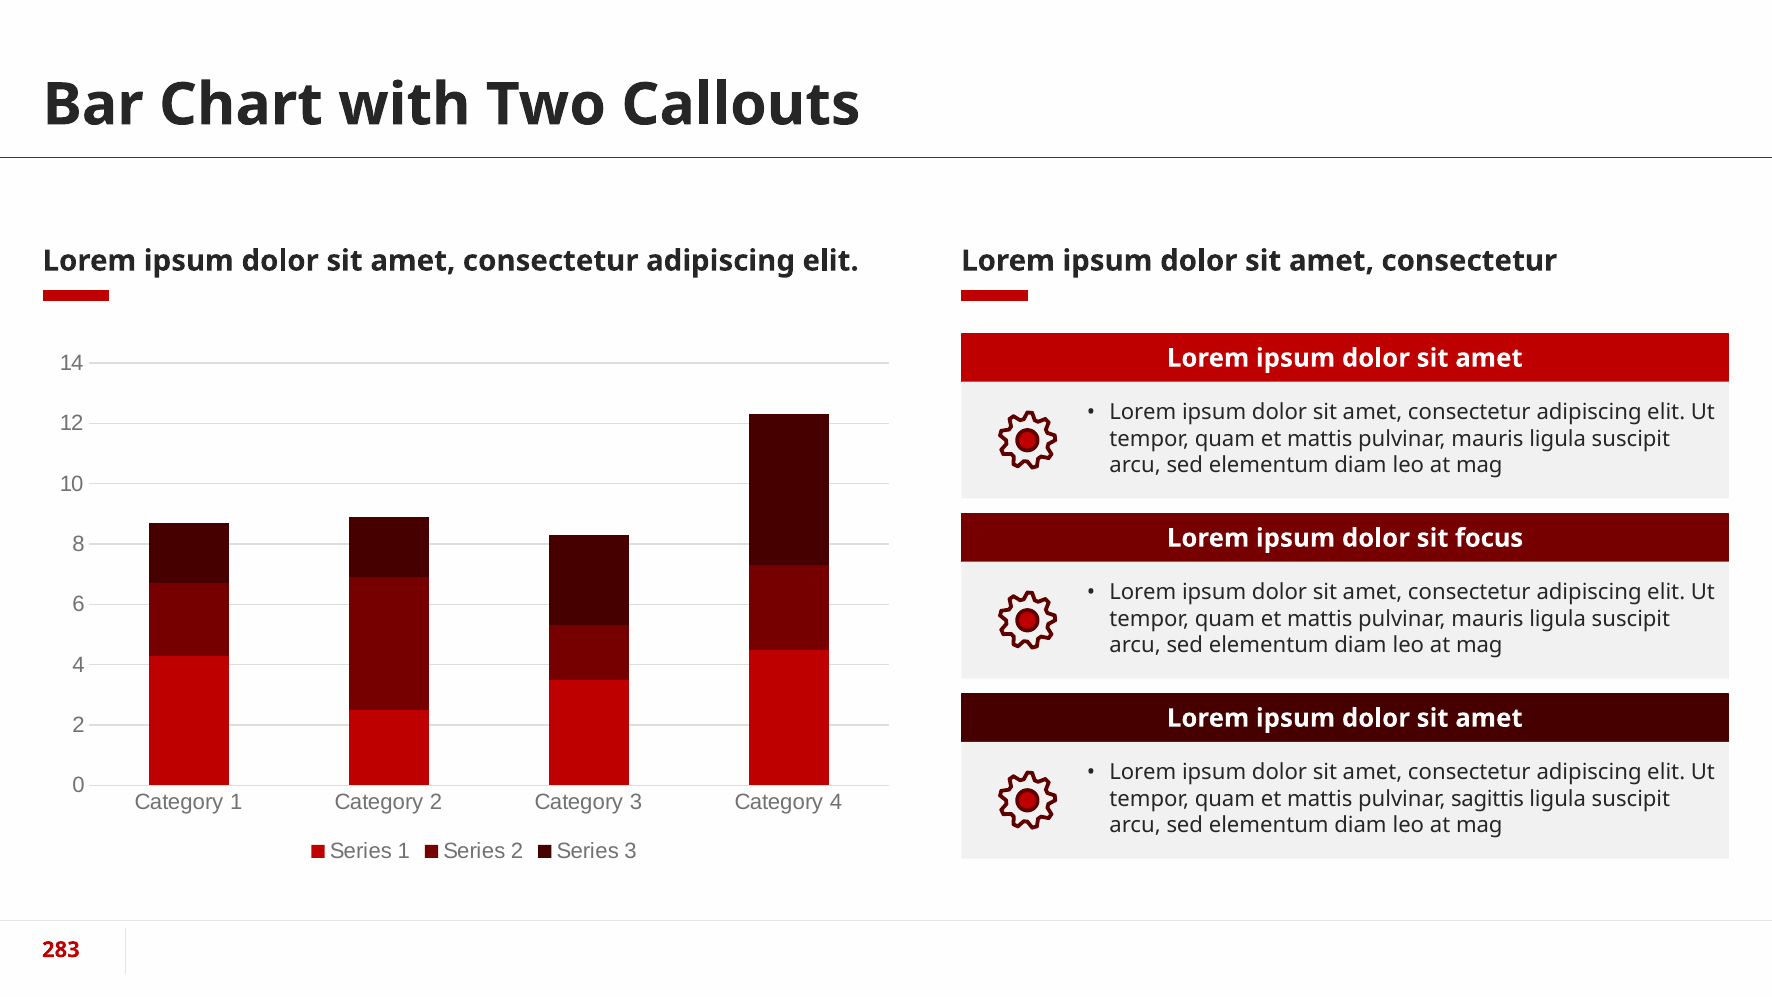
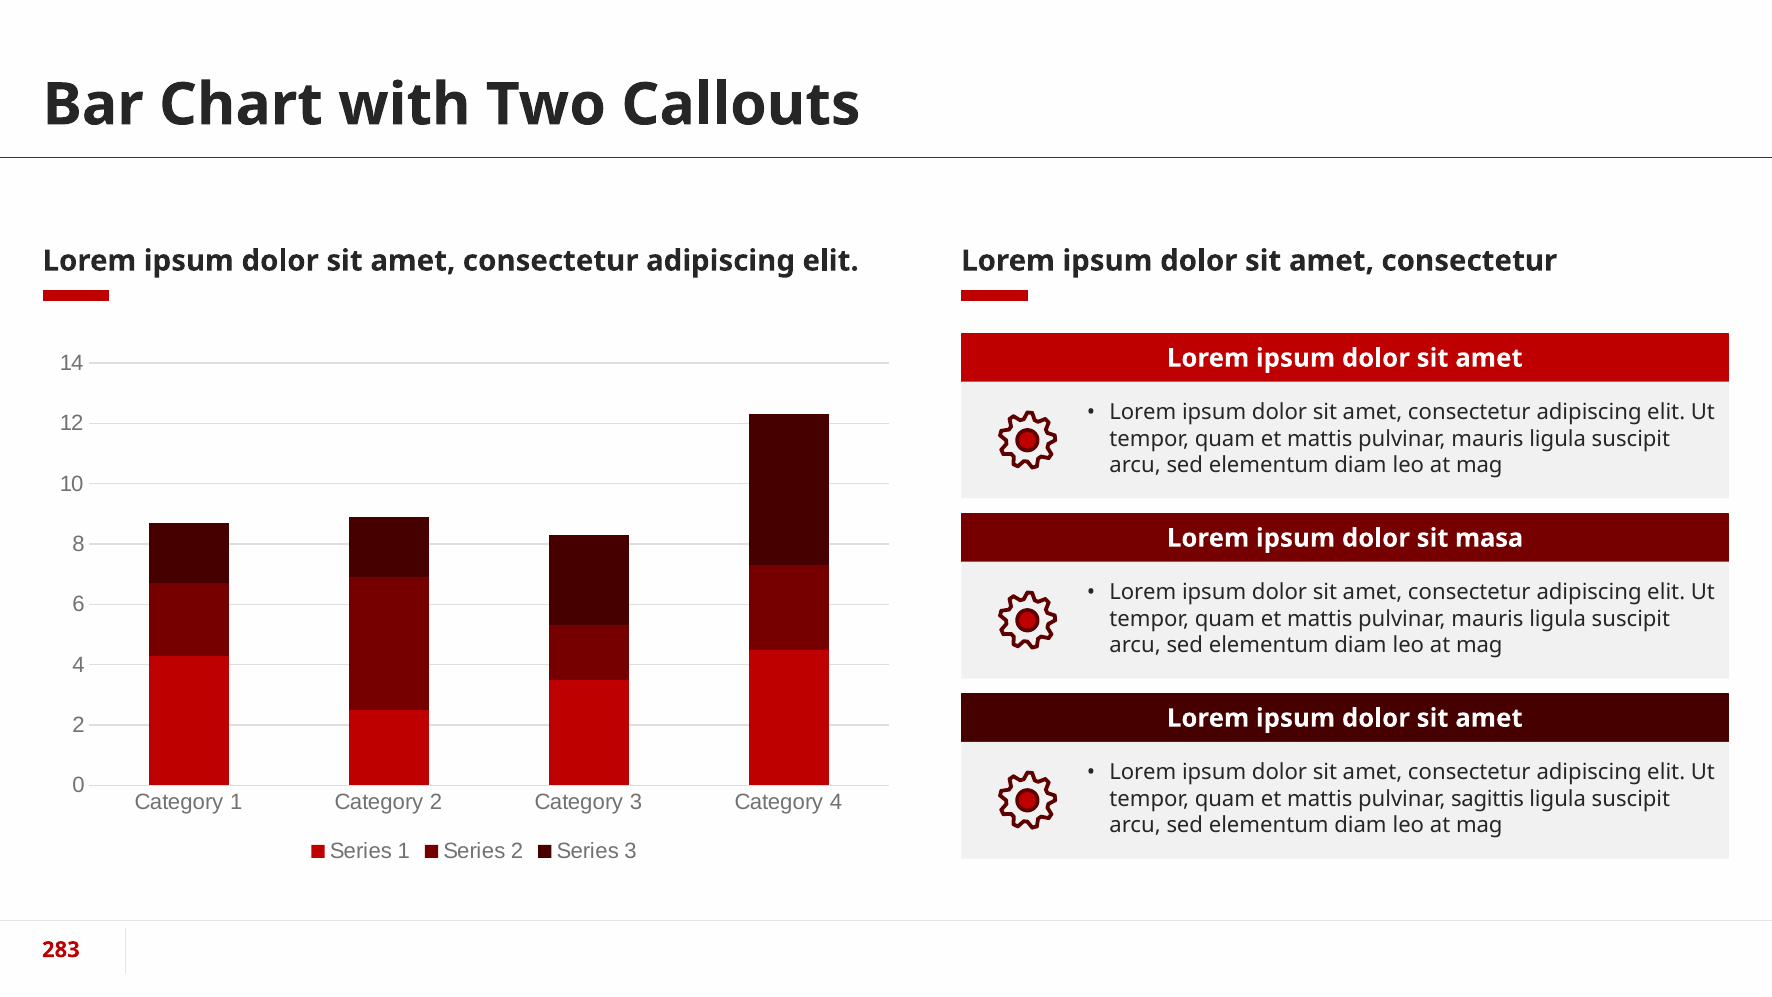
focus: focus -> masa
